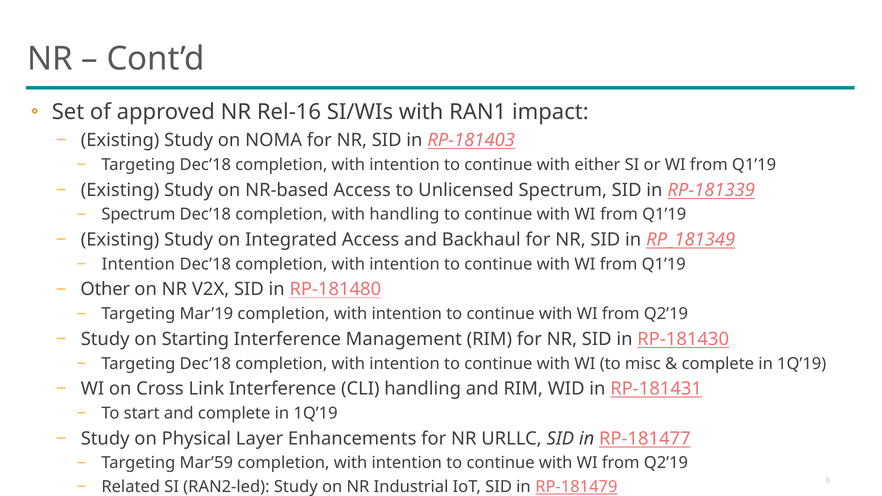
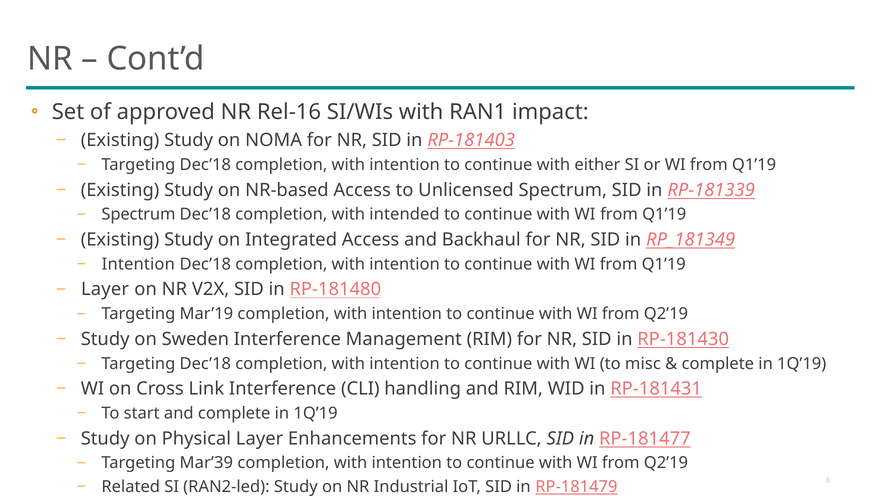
with handling: handling -> intended
Other at (105, 290): Other -> Layer
Starting: Starting -> Sweden
Mar’59: Mar’59 -> Mar’39
